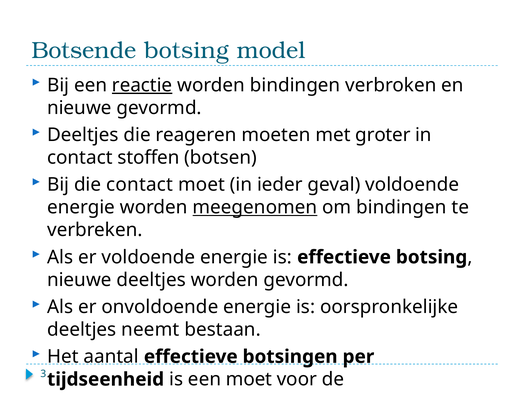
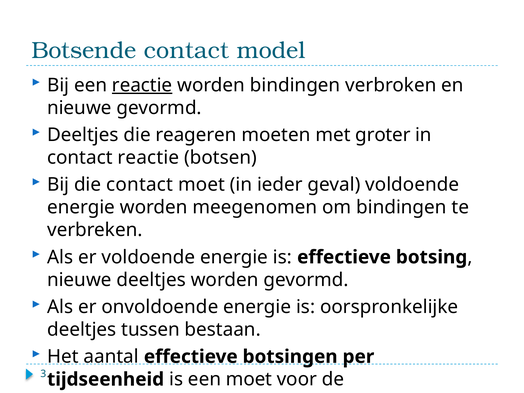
Botsende botsing: botsing -> contact
contact stoffen: stoffen -> reactie
meegenomen underline: present -> none
neemt: neemt -> tussen
